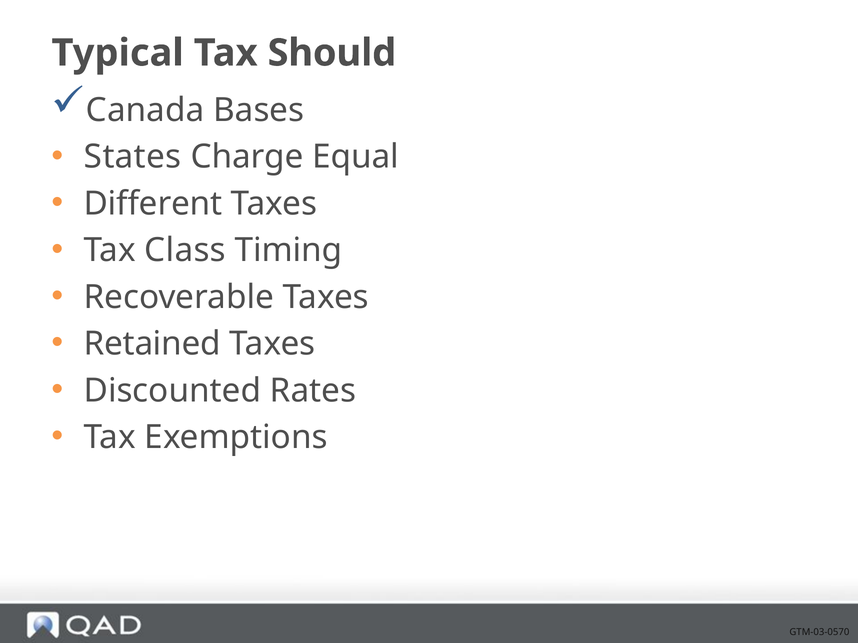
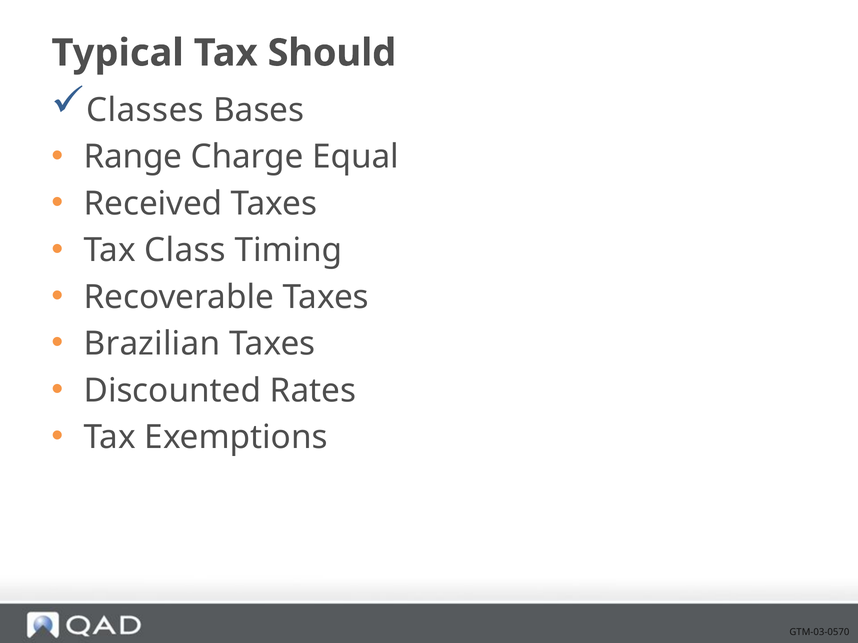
Canada: Canada -> Classes
States: States -> Range
Different: Different -> Received
Retained: Retained -> Brazilian
